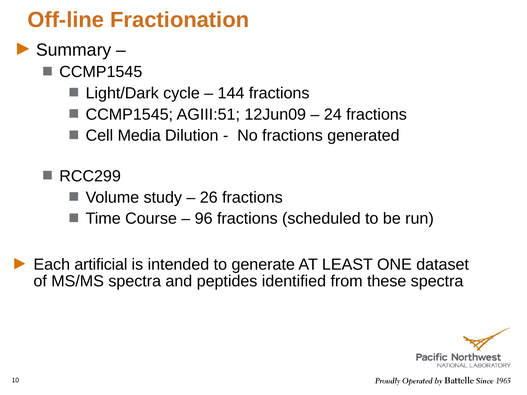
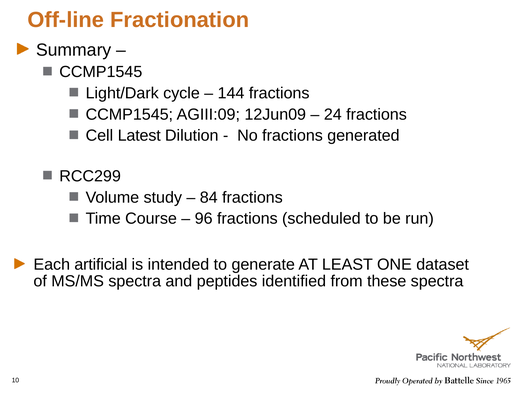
AGIII:51: AGIII:51 -> AGIII:09
Media: Media -> Latest
26: 26 -> 84
